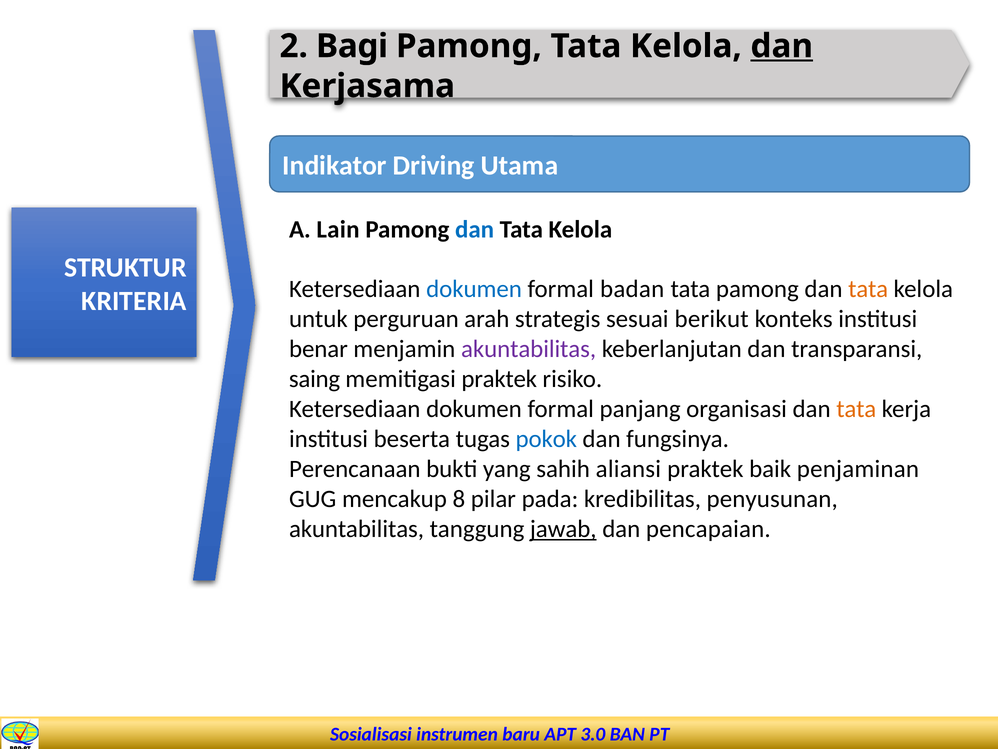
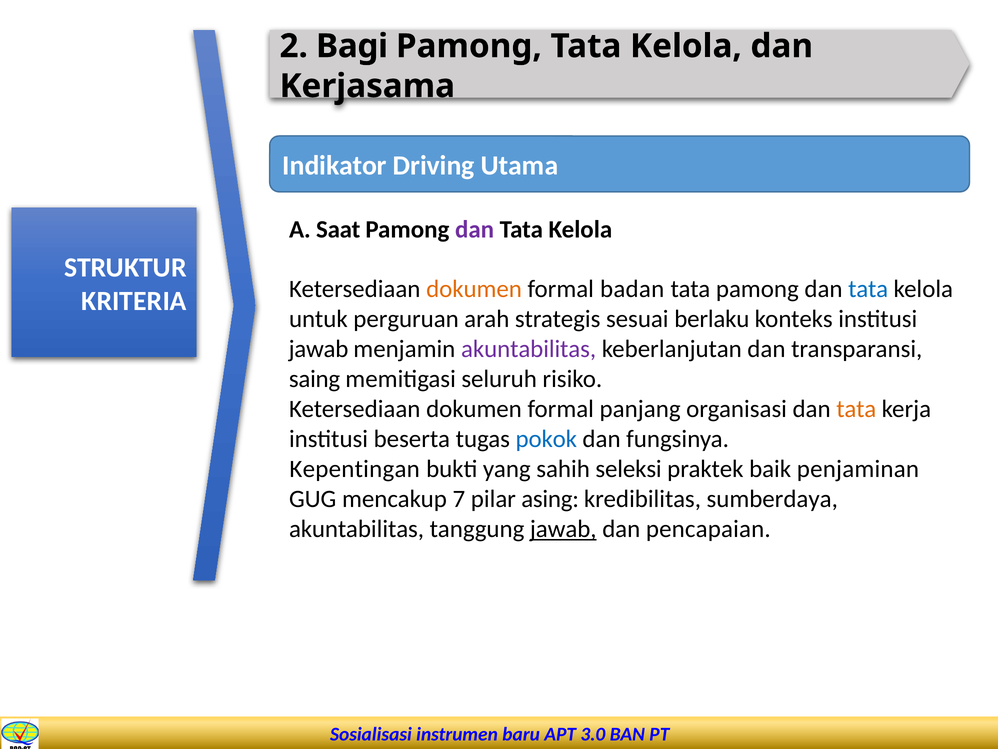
dan at (782, 46) underline: present -> none
Lain: Lain -> Saat
dan at (475, 229) colour: blue -> purple
dokumen at (474, 289) colour: blue -> orange
tata at (868, 289) colour: orange -> blue
berikut: berikut -> berlaku
benar at (318, 349): benar -> jawab
memitigasi praktek: praktek -> seluruh
Perencanaan: Perencanaan -> Kepentingan
aliansi: aliansi -> seleksi
8: 8 -> 7
pada: pada -> asing
penyusunan: penyusunan -> sumberdaya
